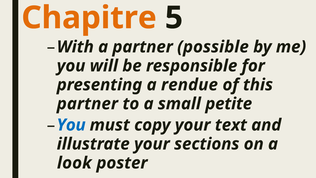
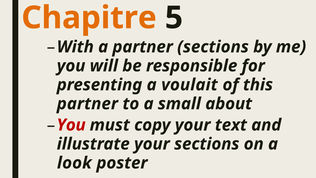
partner possible: possible -> sections
rendue: rendue -> voulait
petite: petite -> about
You at (71, 125) colour: blue -> red
